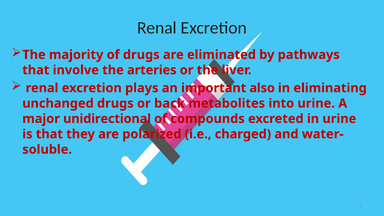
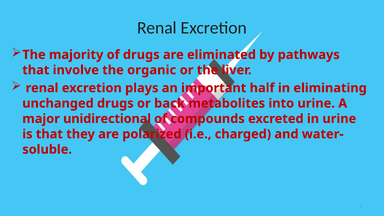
arteries: arteries -> organic
also: also -> half
